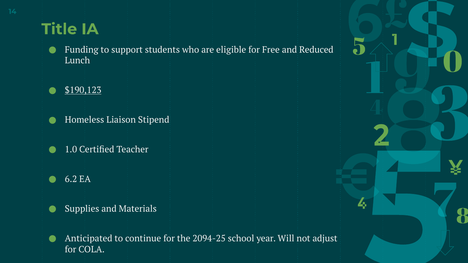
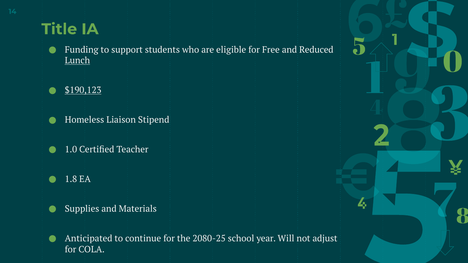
Lunch underline: none -> present
6.2: 6.2 -> 1.8
2094-25: 2094-25 -> 2080-25
